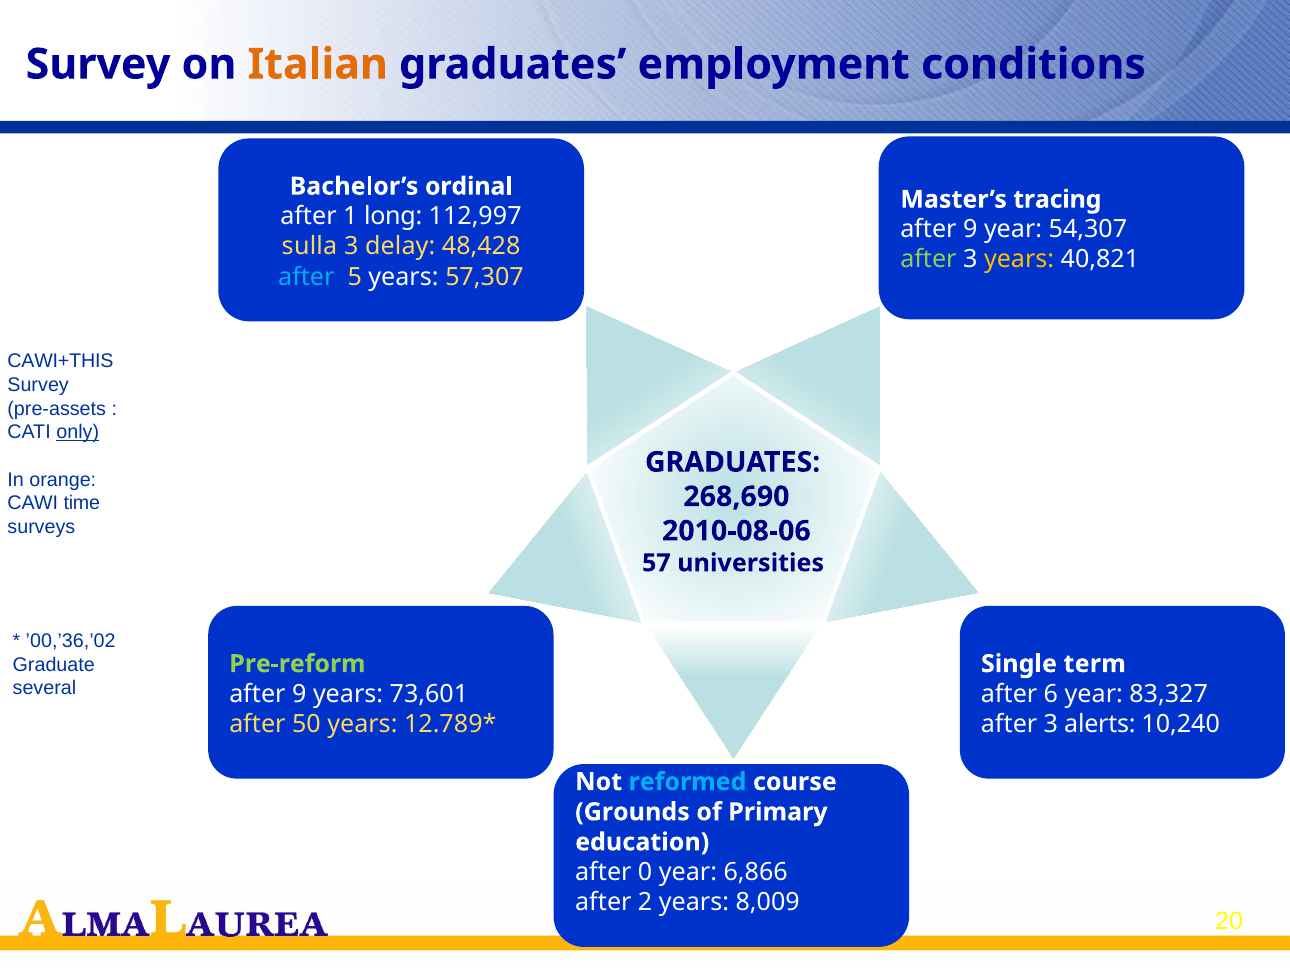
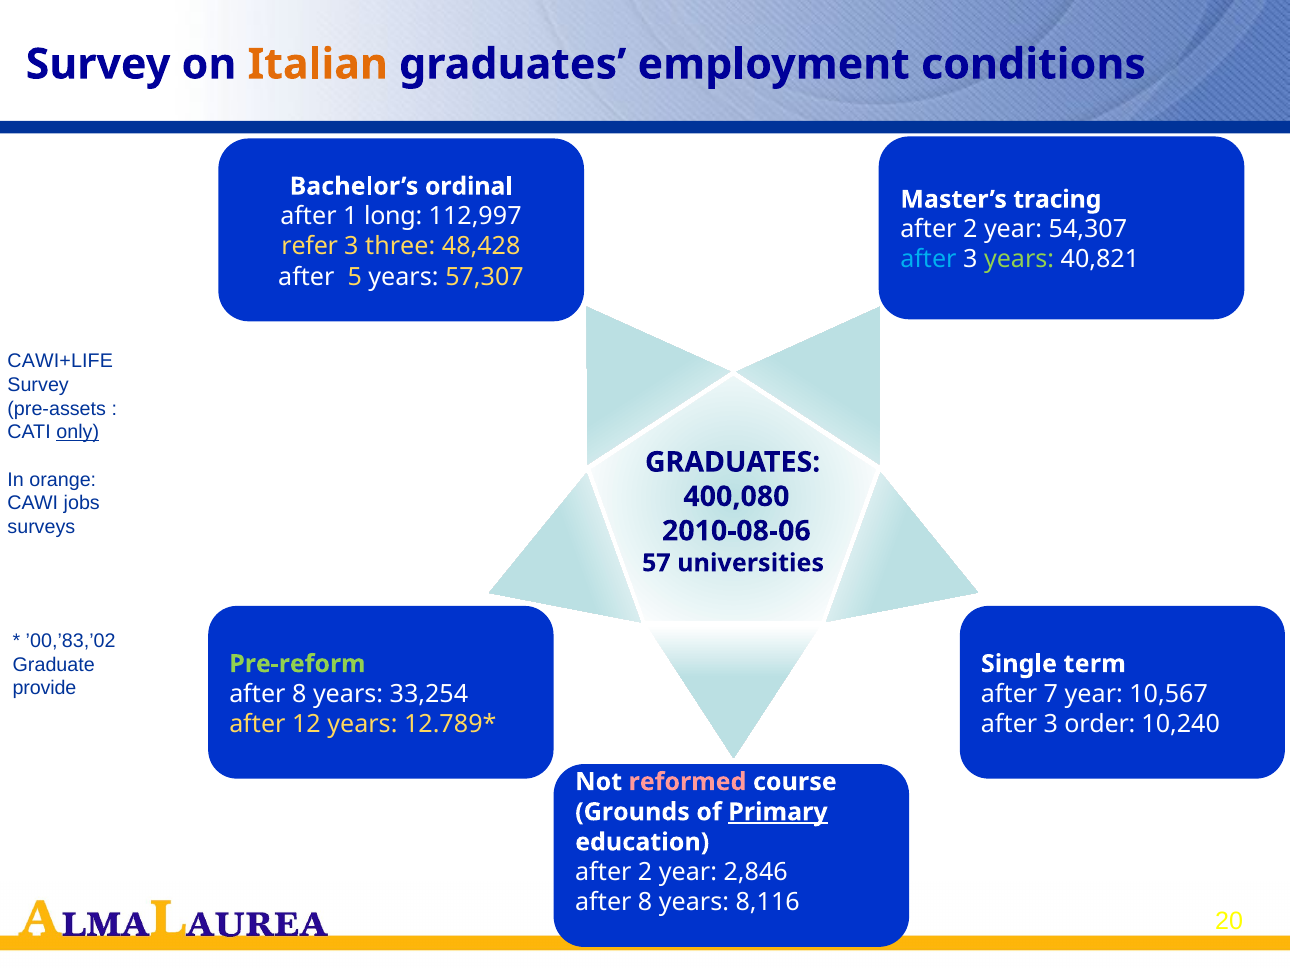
9 at (970, 229): 9 -> 2
sulla: sulla -> refer
delay: delay -> three
after at (928, 260) colour: light green -> light blue
years at (1019, 260) colour: yellow -> light green
after at (306, 277) colour: light blue -> white
CAWI+THIS: CAWI+THIS -> CAWI+LIFE
268,690: 268,690 -> 400,080
time: time -> jobs
’00,’36,’02: ’00,’36,’02 -> ’00,’83,’02
several: several -> provide
9 at (299, 694): 9 -> 8
73,601: 73,601 -> 33,254
6: 6 -> 7
83,327: 83,327 -> 10,567
50: 50 -> 12
alerts: alerts -> order
reformed colour: light blue -> pink
Primary underline: none -> present
0 at (645, 872): 0 -> 2
6,866: 6,866 -> 2,846
2 at (645, 902): 2 -> 8
8,009: 8,009 -> 8,116
